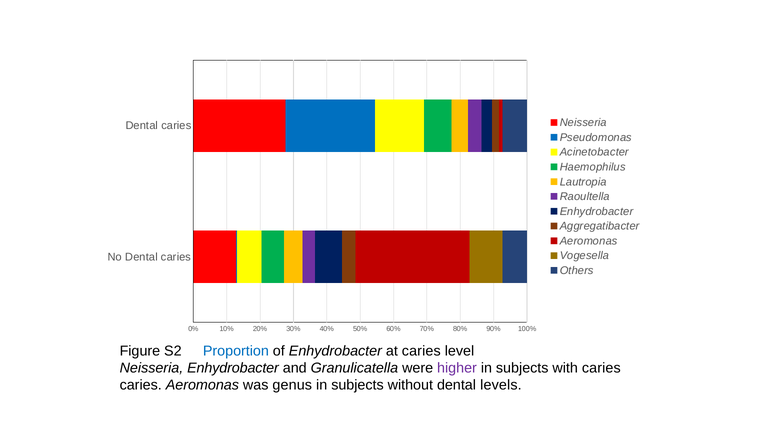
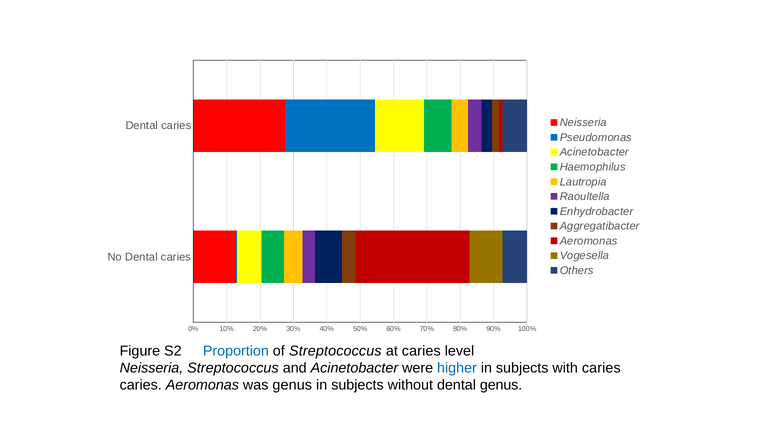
of Enhydrobacter: Enhydrobacter -> Streptococcus
Neisseria Enhydrobacter: Enhydrobacter -> Streptococcus
and Granulicatella: Granulicatella -> Acinetobacter
higher colour: purple -> blue
dental levels: levels -> genus
